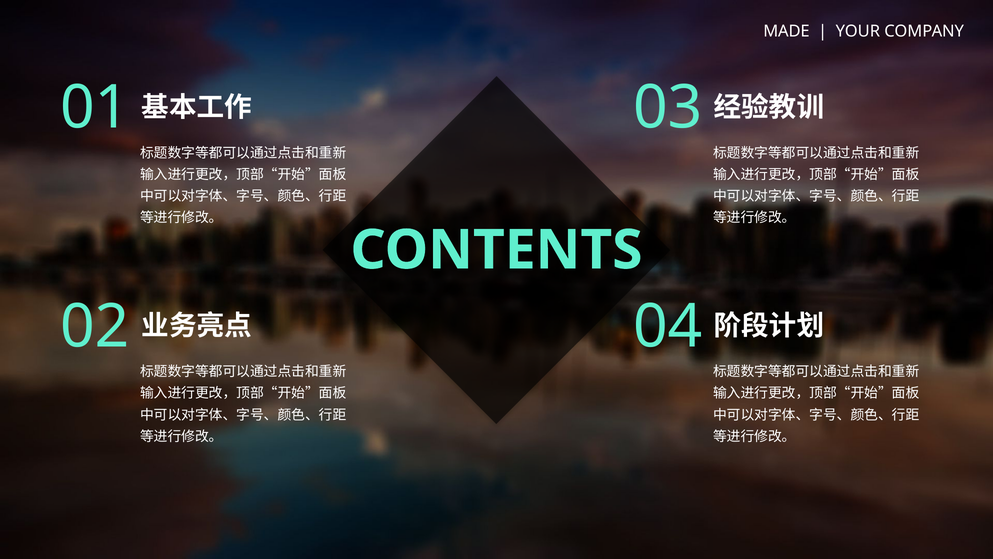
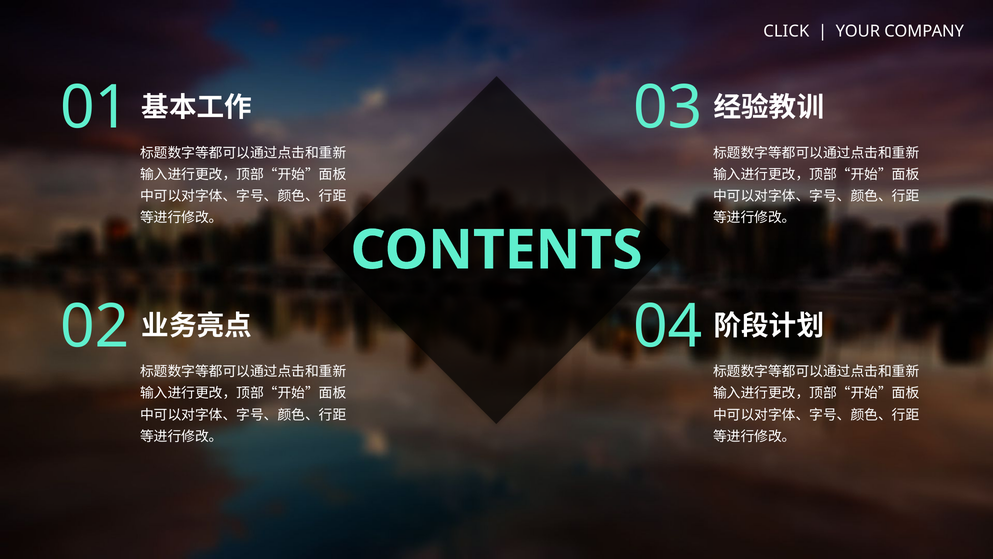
MADE: MADE -> CLICK
